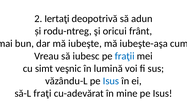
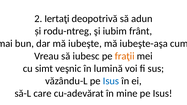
oricui: oricui -> iubim
fraţii colour: blue -> orange
fraţi: fraţi -> care
